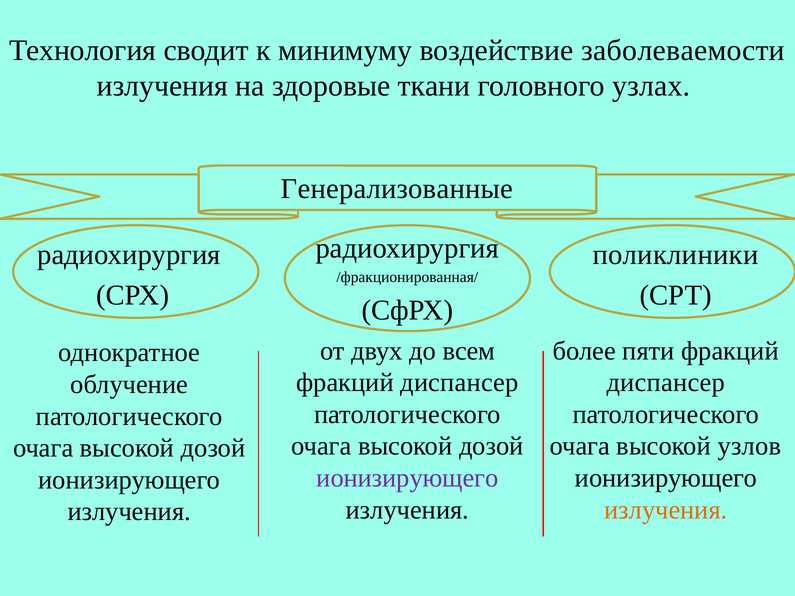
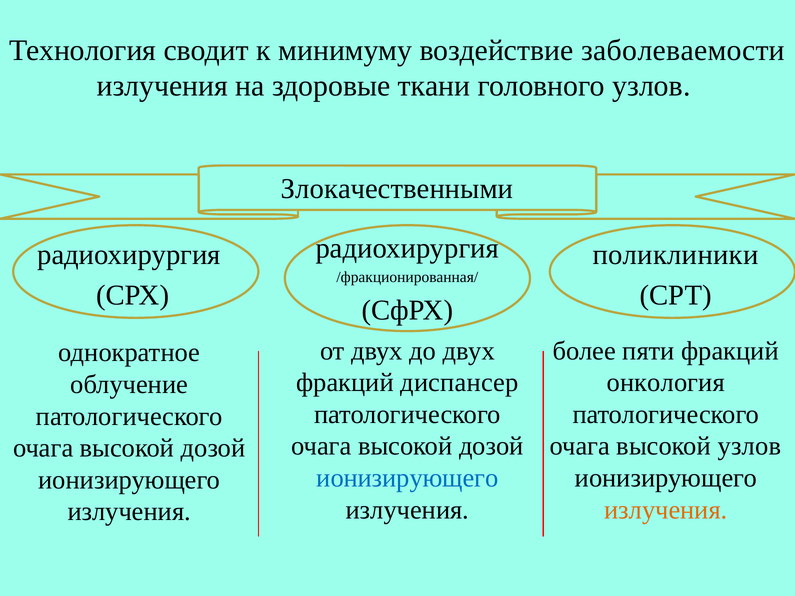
головного узлах: узлах -> узлов
Генерализованные: Генерализованные -> Злокачественными
до всем: всем -> двух
диспансер at (666, 383): диспансер -> онкология
ионизирующего at (407, 478) colour: purple -> blue
